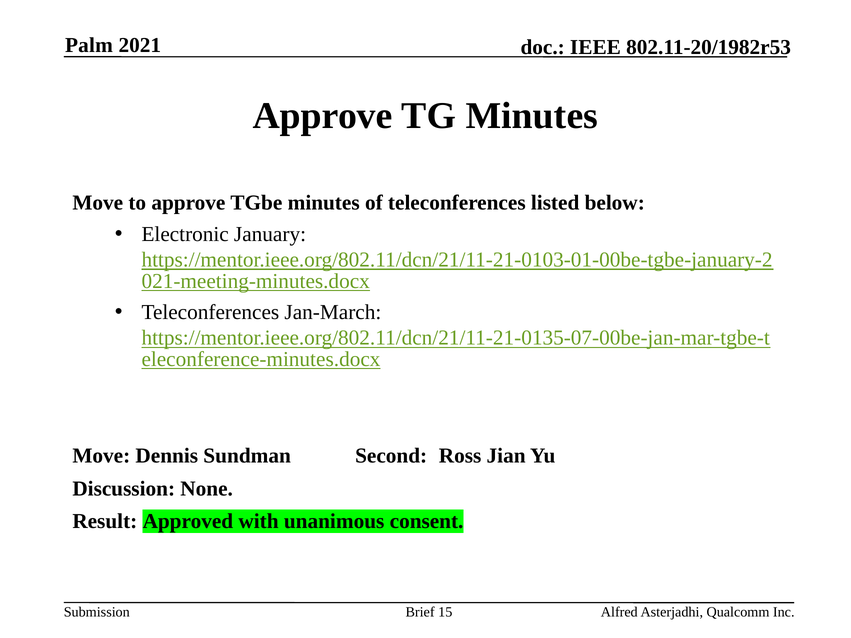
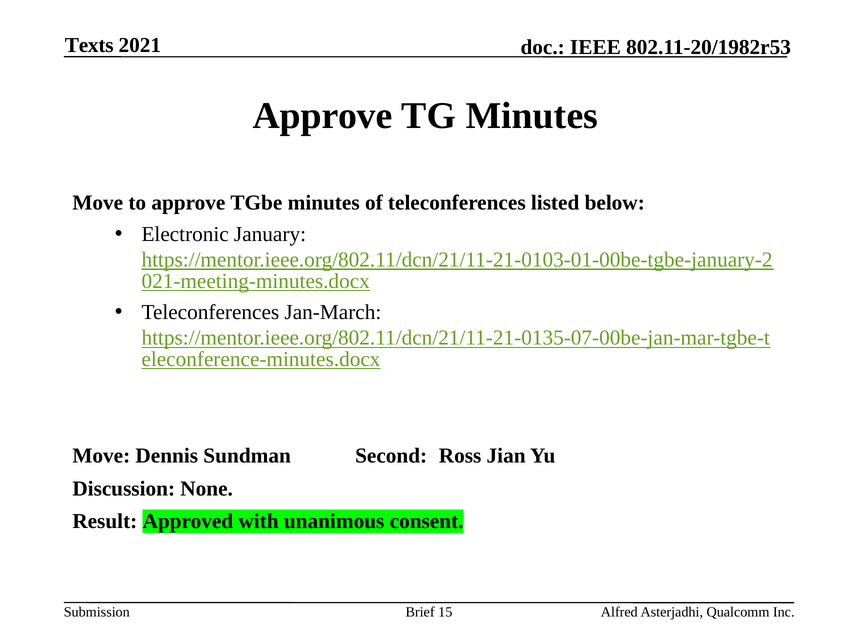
Palm: Palm -> Texts
